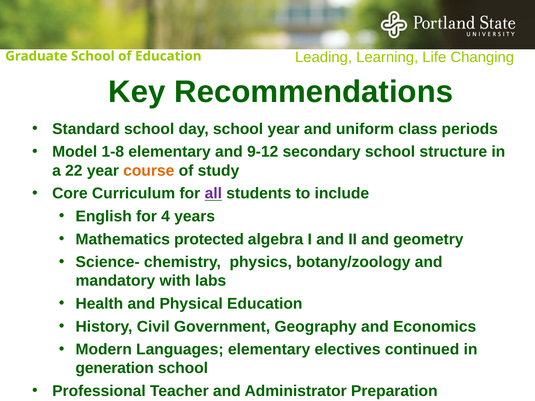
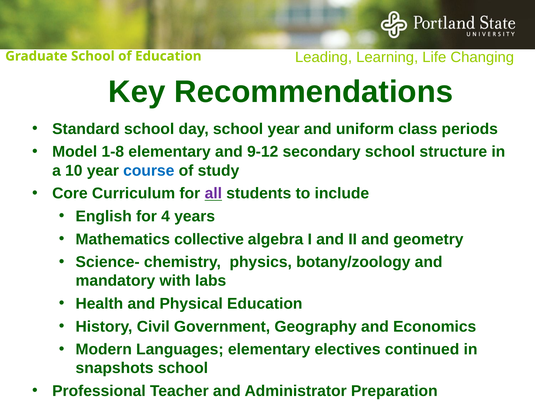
22: 22 -> 10
course colour: orange -> blue
protected: protected -> collective
generation: generation -> snapshots
